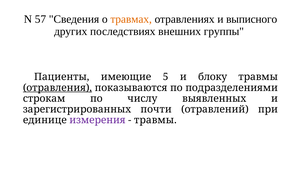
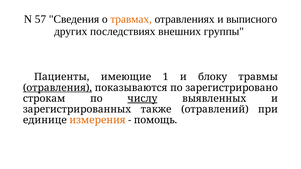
5: 5 -> 1
подразделениями: подразделениями -> зарегистрировано
числу underline: none -> present
почти: почти -> также
измерения colour: purple -> orange
травмы at (155, 120): травмы -> помощь
